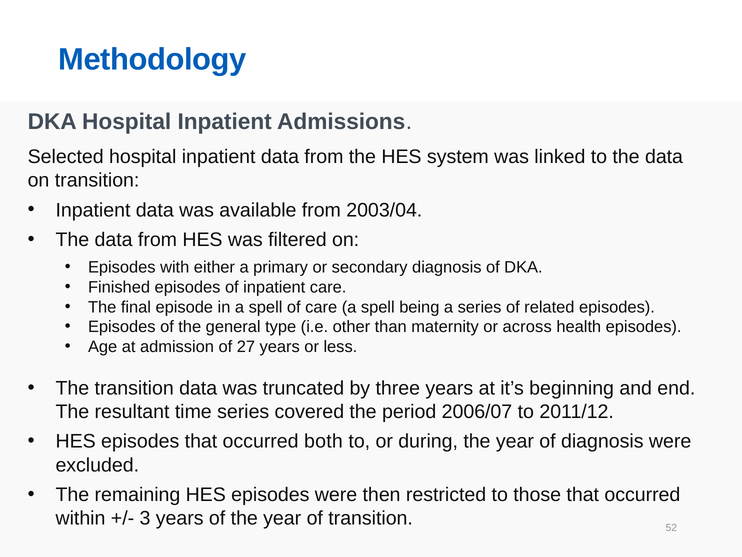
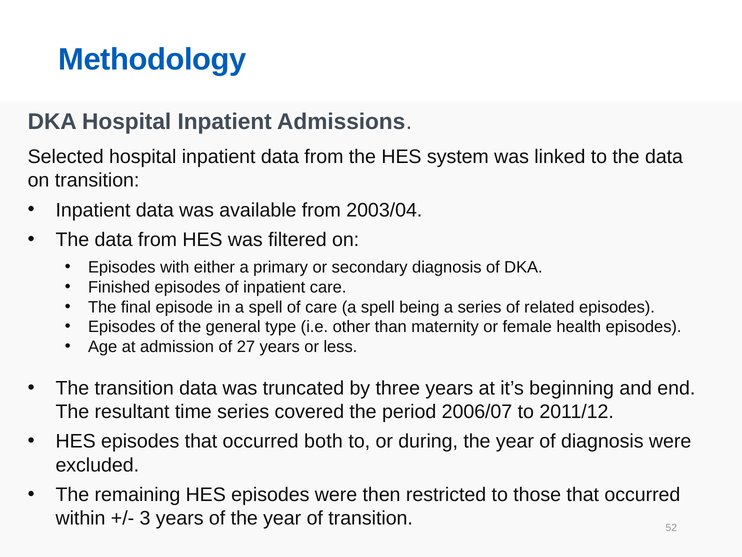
across: across -> female
